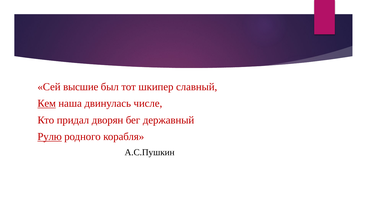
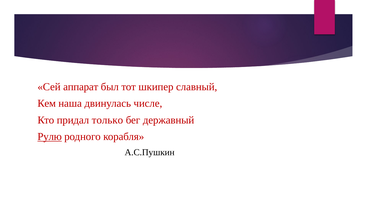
высшие: высшие -> аппарат
Кем underline: present -> none
дворян: дворян -> только
